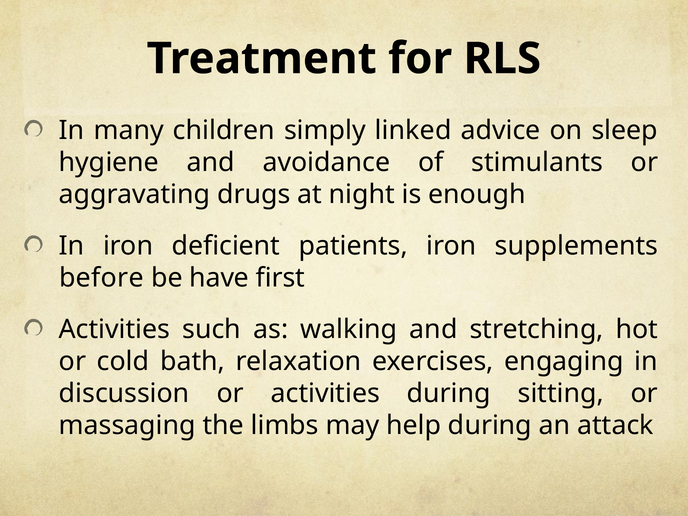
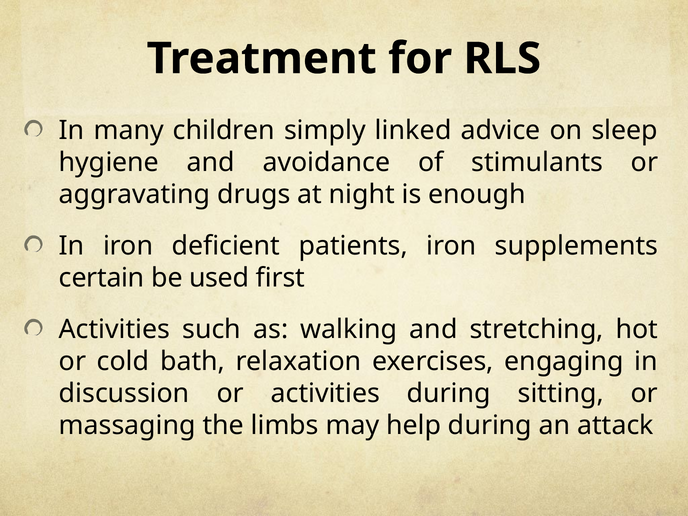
before: before -> certain
have: have -> used
